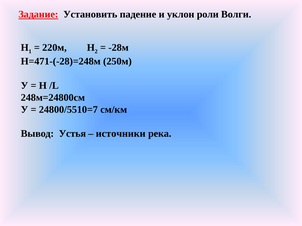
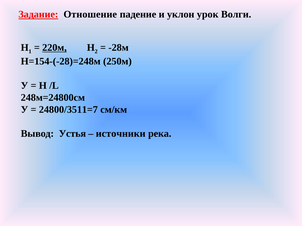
Установить: Установить -> Отношение
роли: роли -> урок
220м underline: none -> present
Н=471-(-28)=248м: Н=471-(-28)=248м -> Н=154-(-28)=248м
24800/5510=7: 24800/5510=7 -> 24800/3511=7
